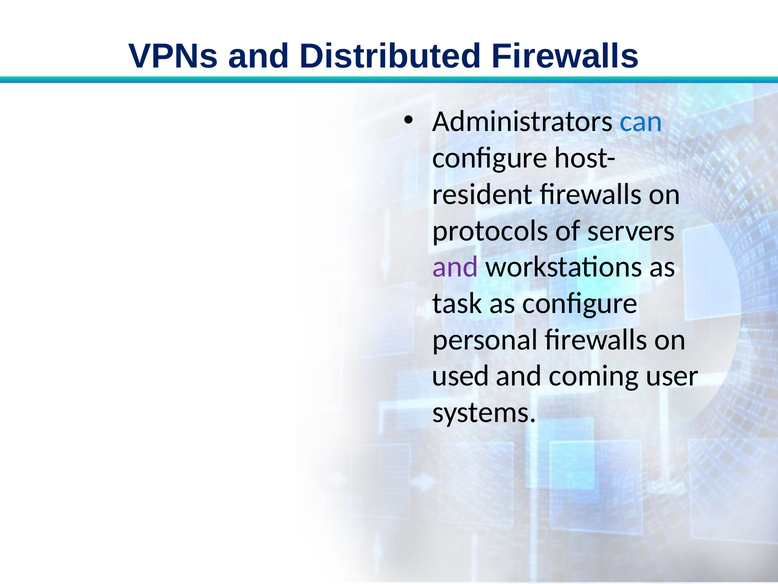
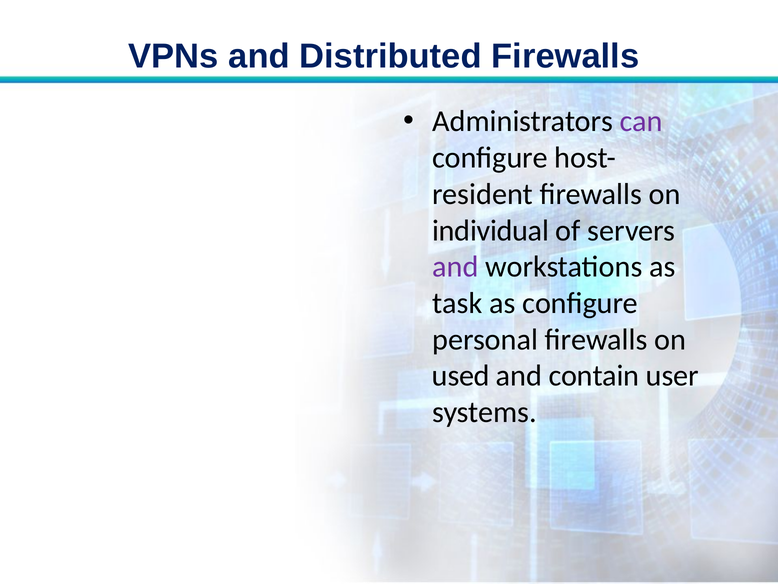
can colour: blue -> purple
protocols: protocols -> individual
coming: coming -> contain
